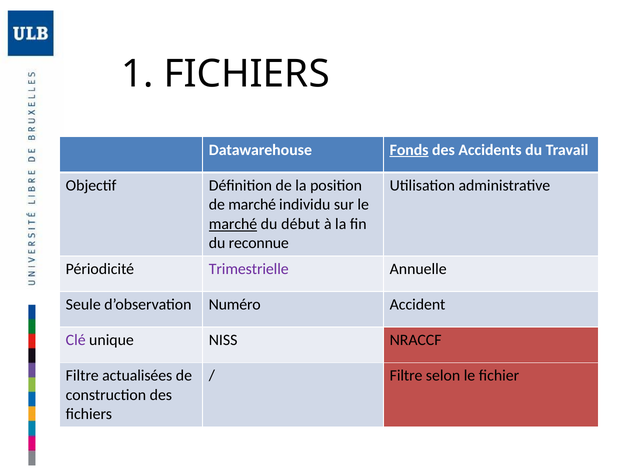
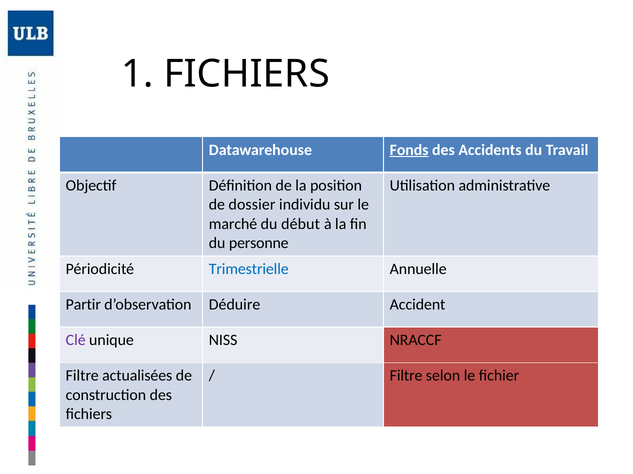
de marché: marché -> dossier
marché at (233, 224) underline: present -> none
reconnue: reconnue -> personne
Trimestrielle colour: purple -> blue
Seule: Seule -> Partir
Numéro: Numéro -> Déduire
